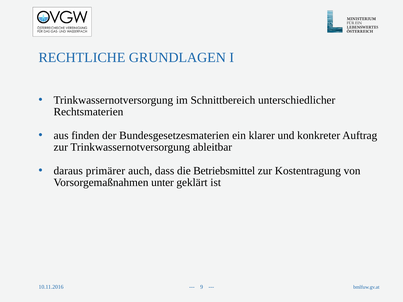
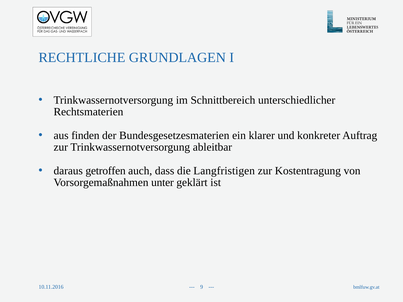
primärer: primärer -> getroffen
Betriebsmittel: Betriebsmittel -> Langfristigen
